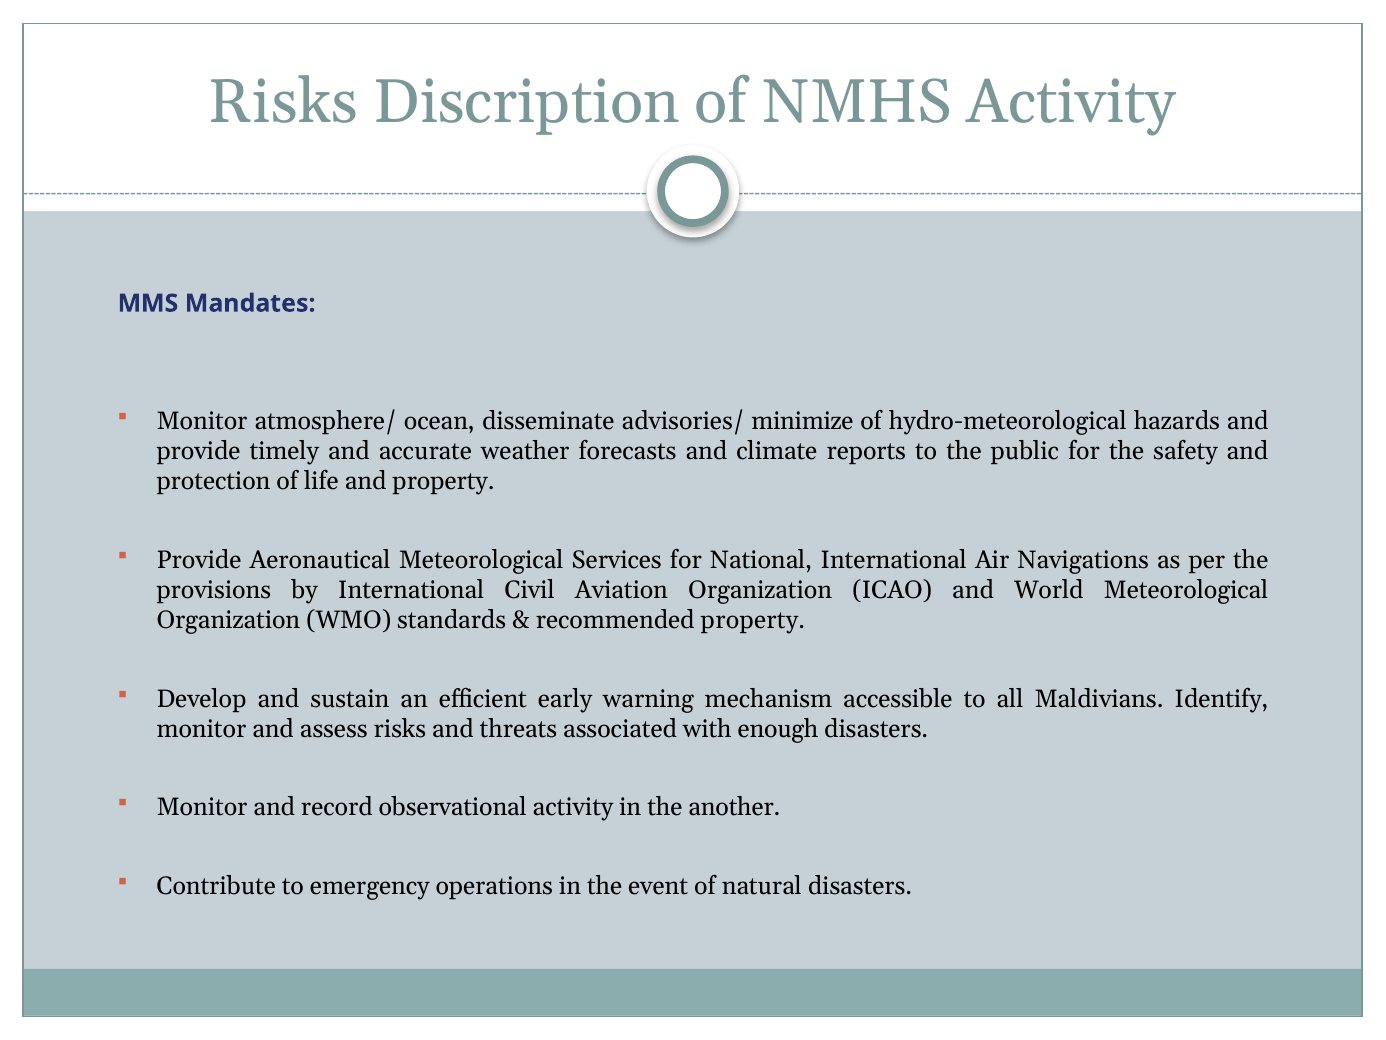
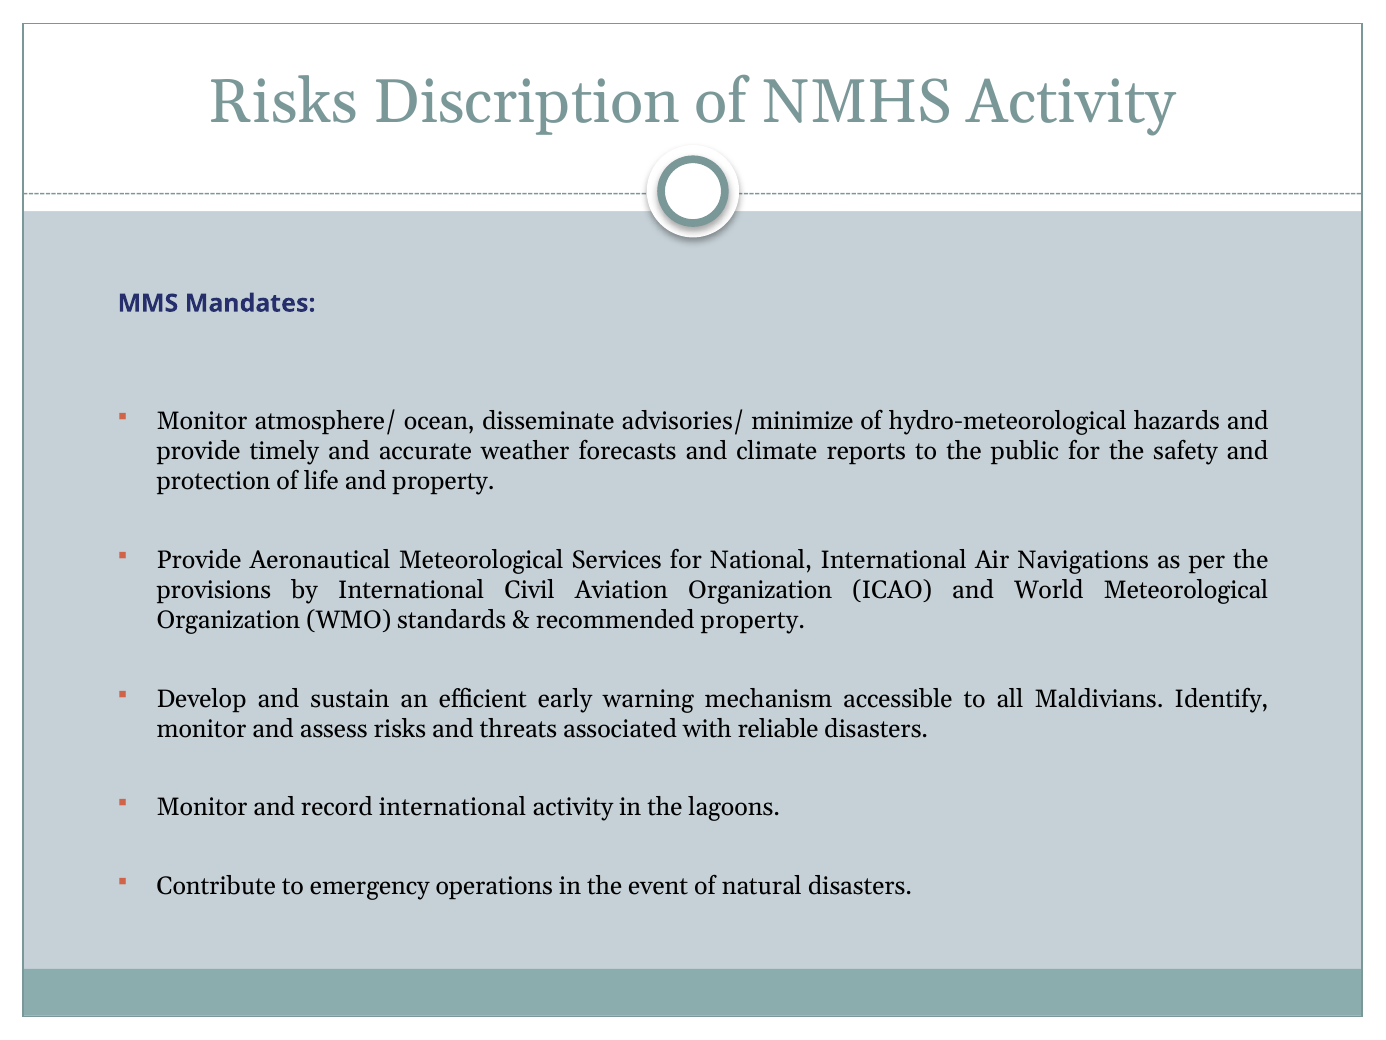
enough: enough -> reliable
record observational: observational -> international
another: another -> lagoons
